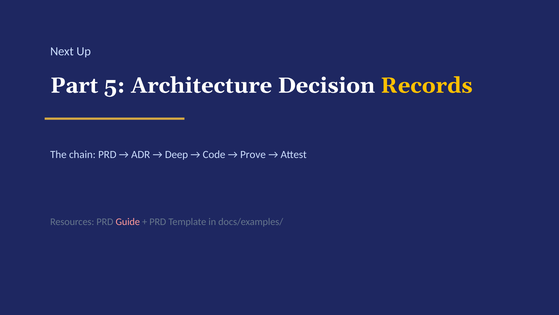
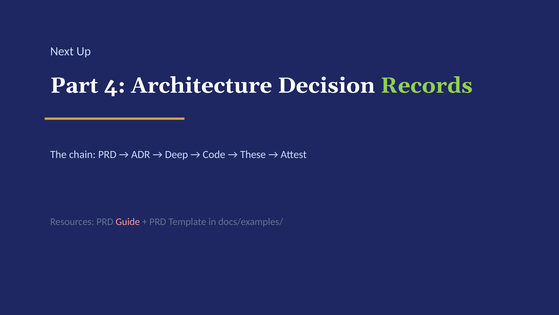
5: 5 -> 4
Records colour: yellow -> light green
Prove: Prove -> These
